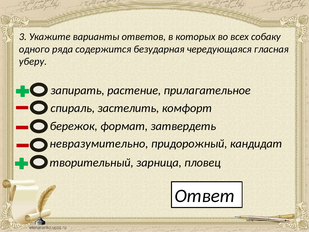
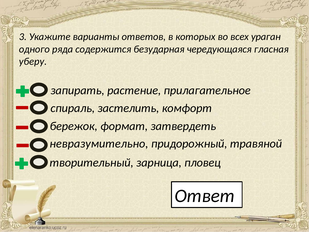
собаку: собаку -> ураган
кандидат: кандидат -> травяной
